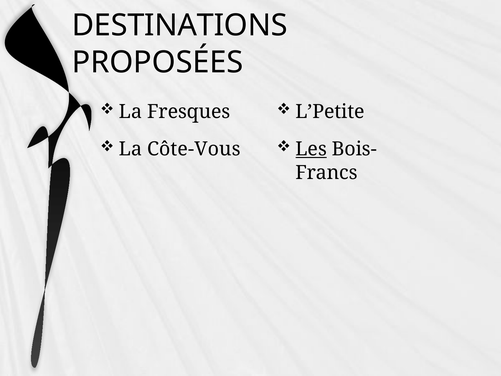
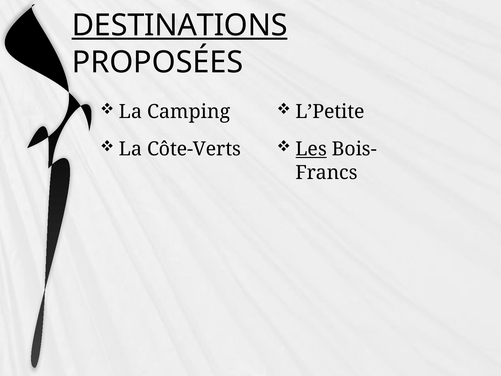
DESTINATIONS underline: none -> present
Fresques: Fresques -> Camping
Côte-Vous: Côte-Vous -> Côte-Verts
